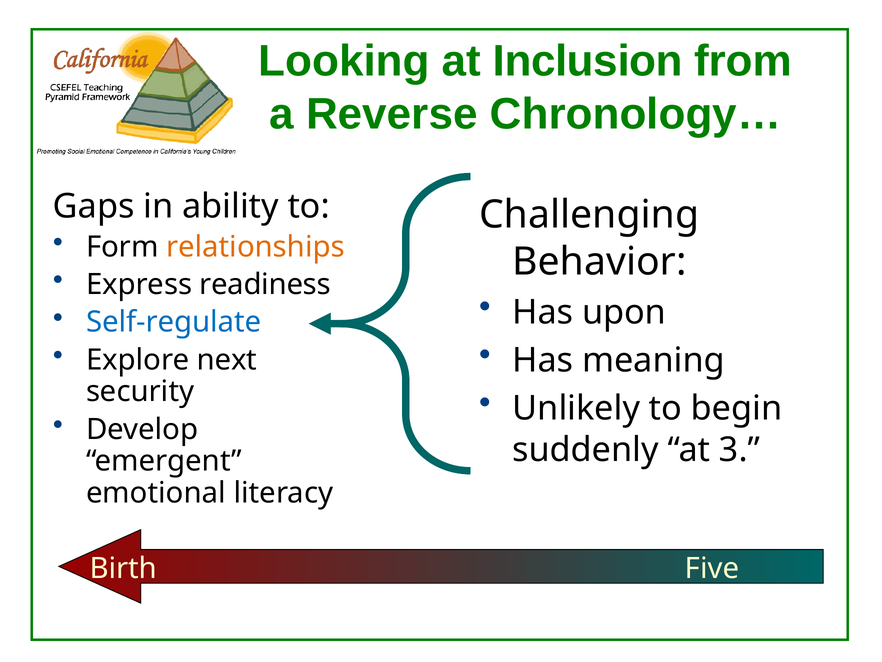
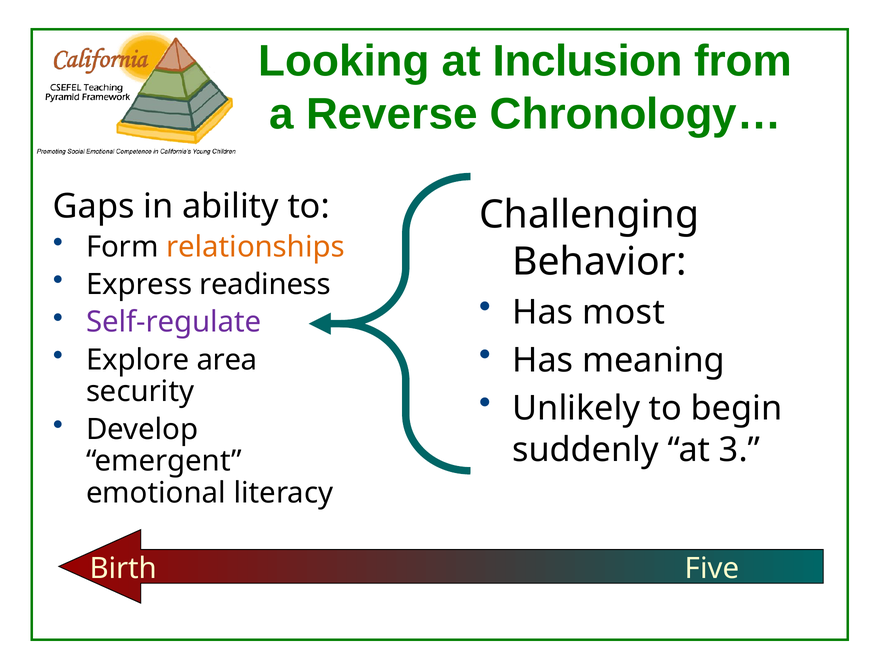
upon: upon -> most
Self-regulate colour: blue -> purple
next: next -> area
